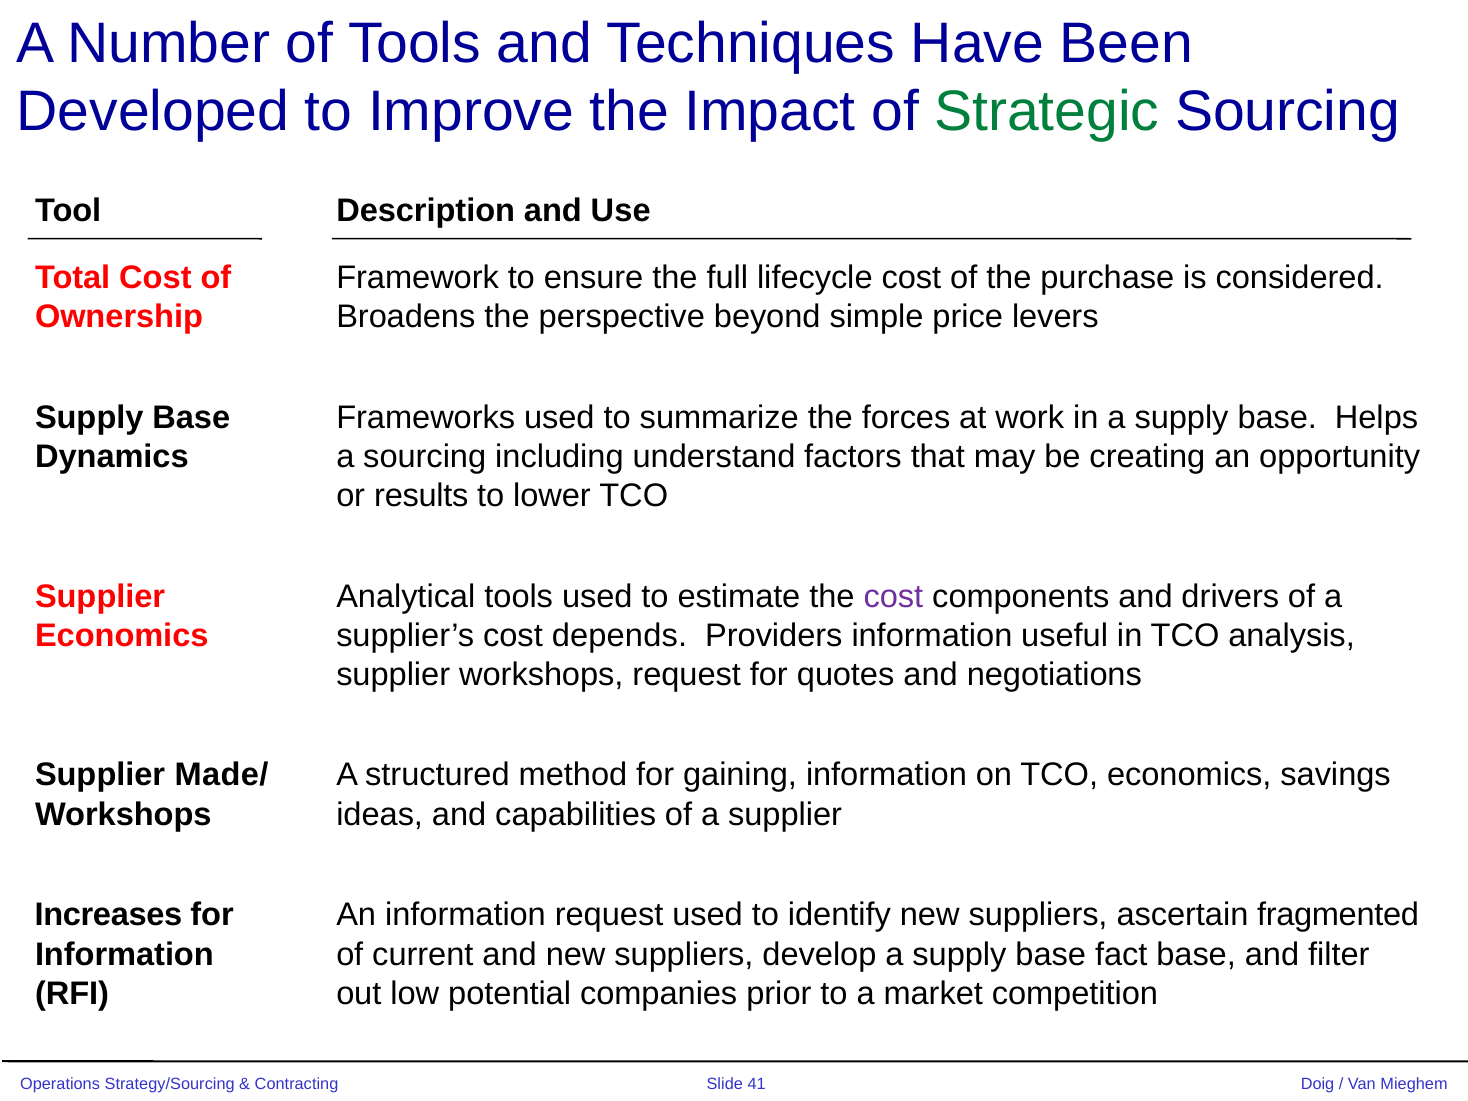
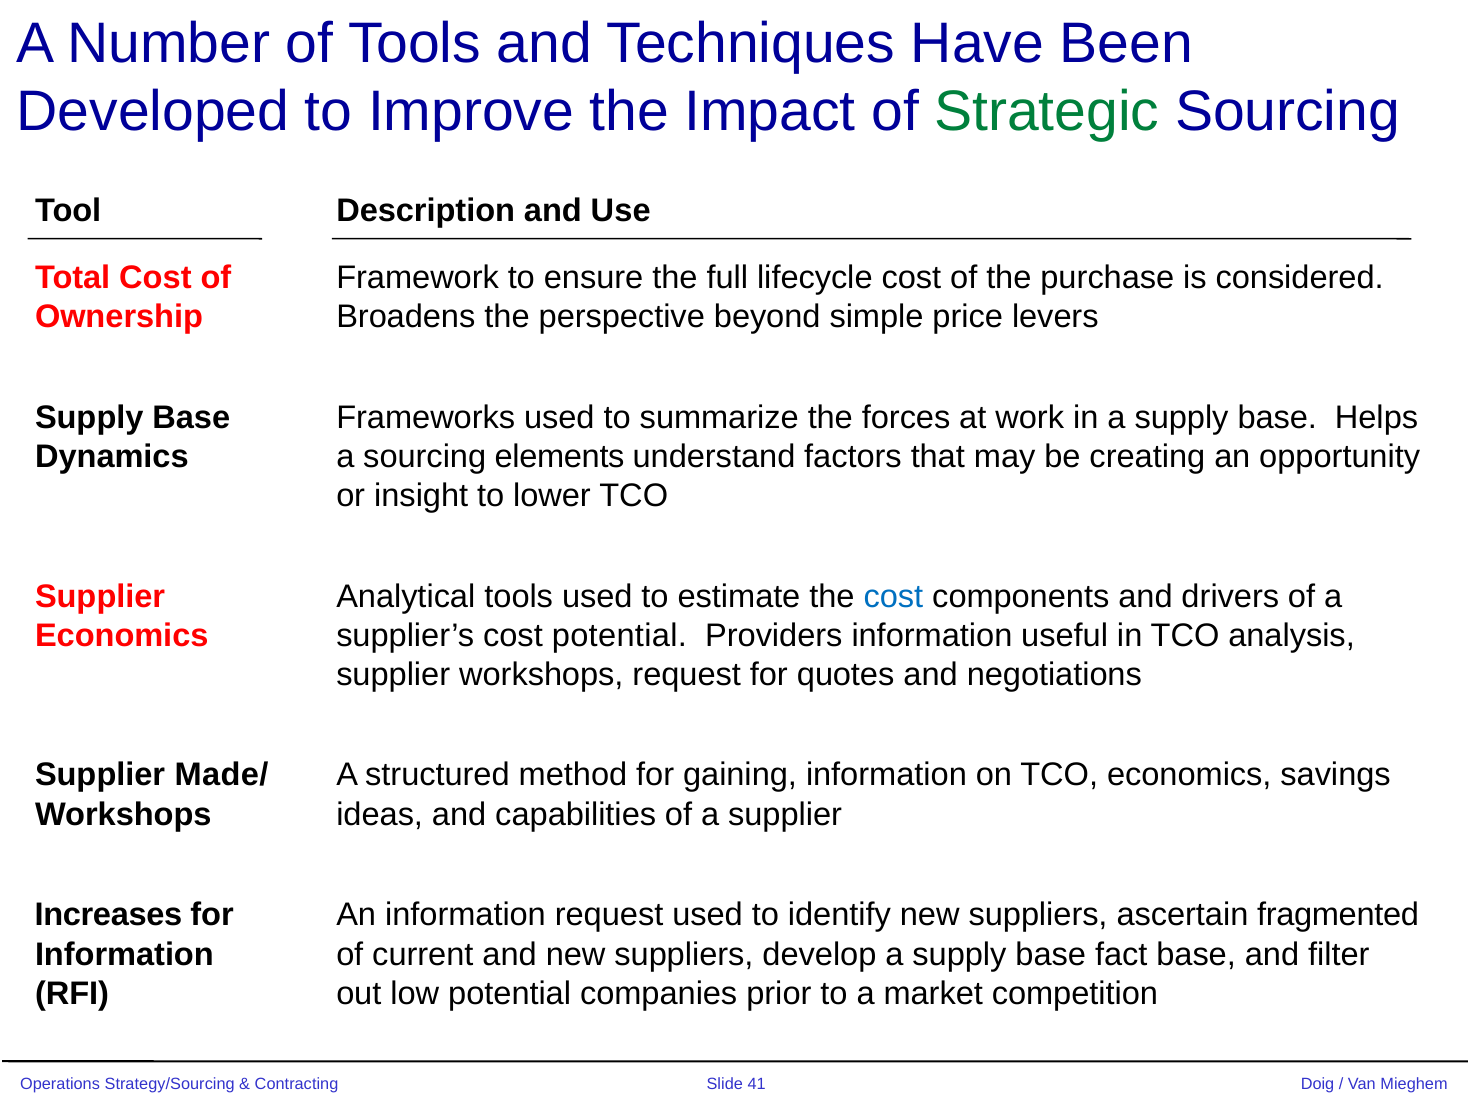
including: including -> elements
results: results -> insight
cost at (893, 596) colour: purple -> blue
cost depends: depends -> potential
